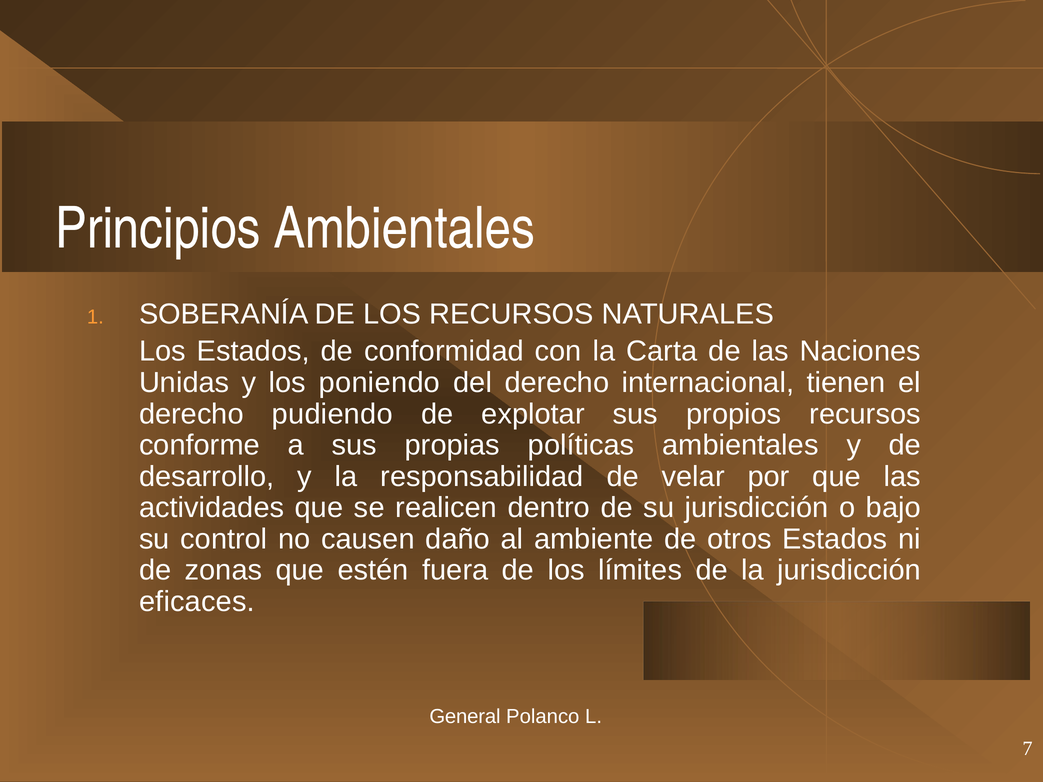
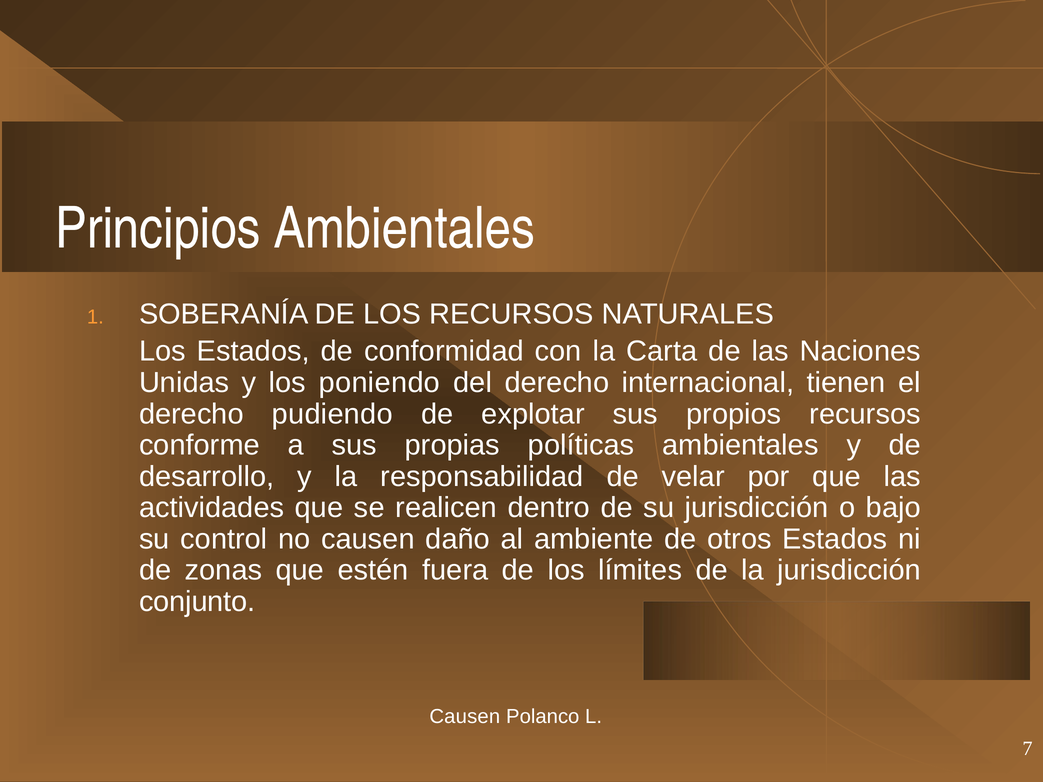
eficaces: eficaces -> conjunto
General at (465, 717): General -> Causen
